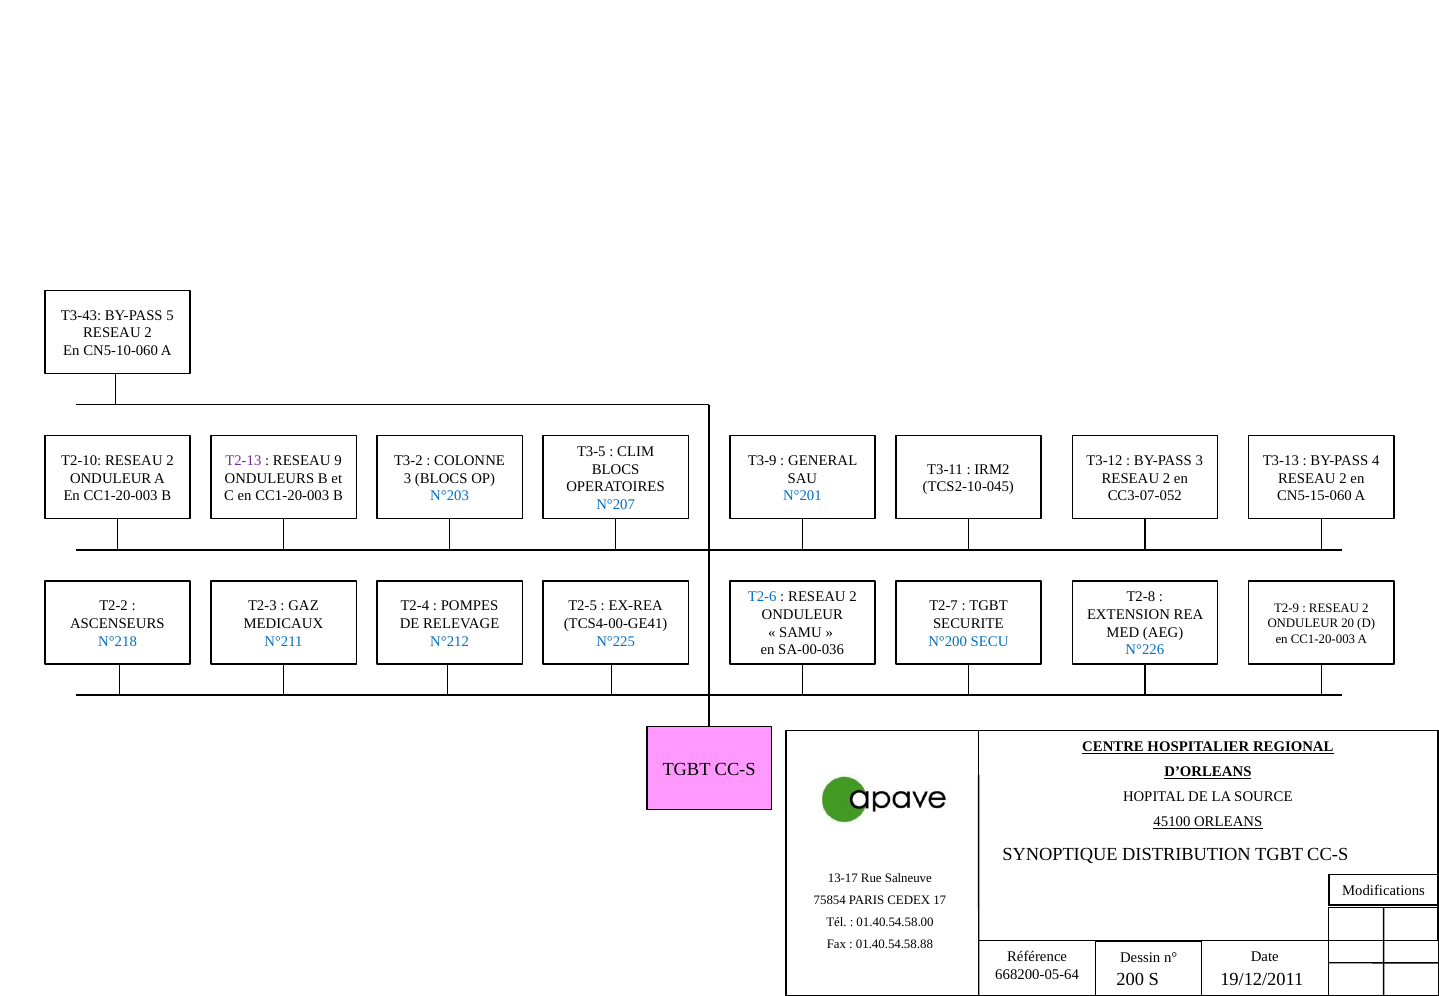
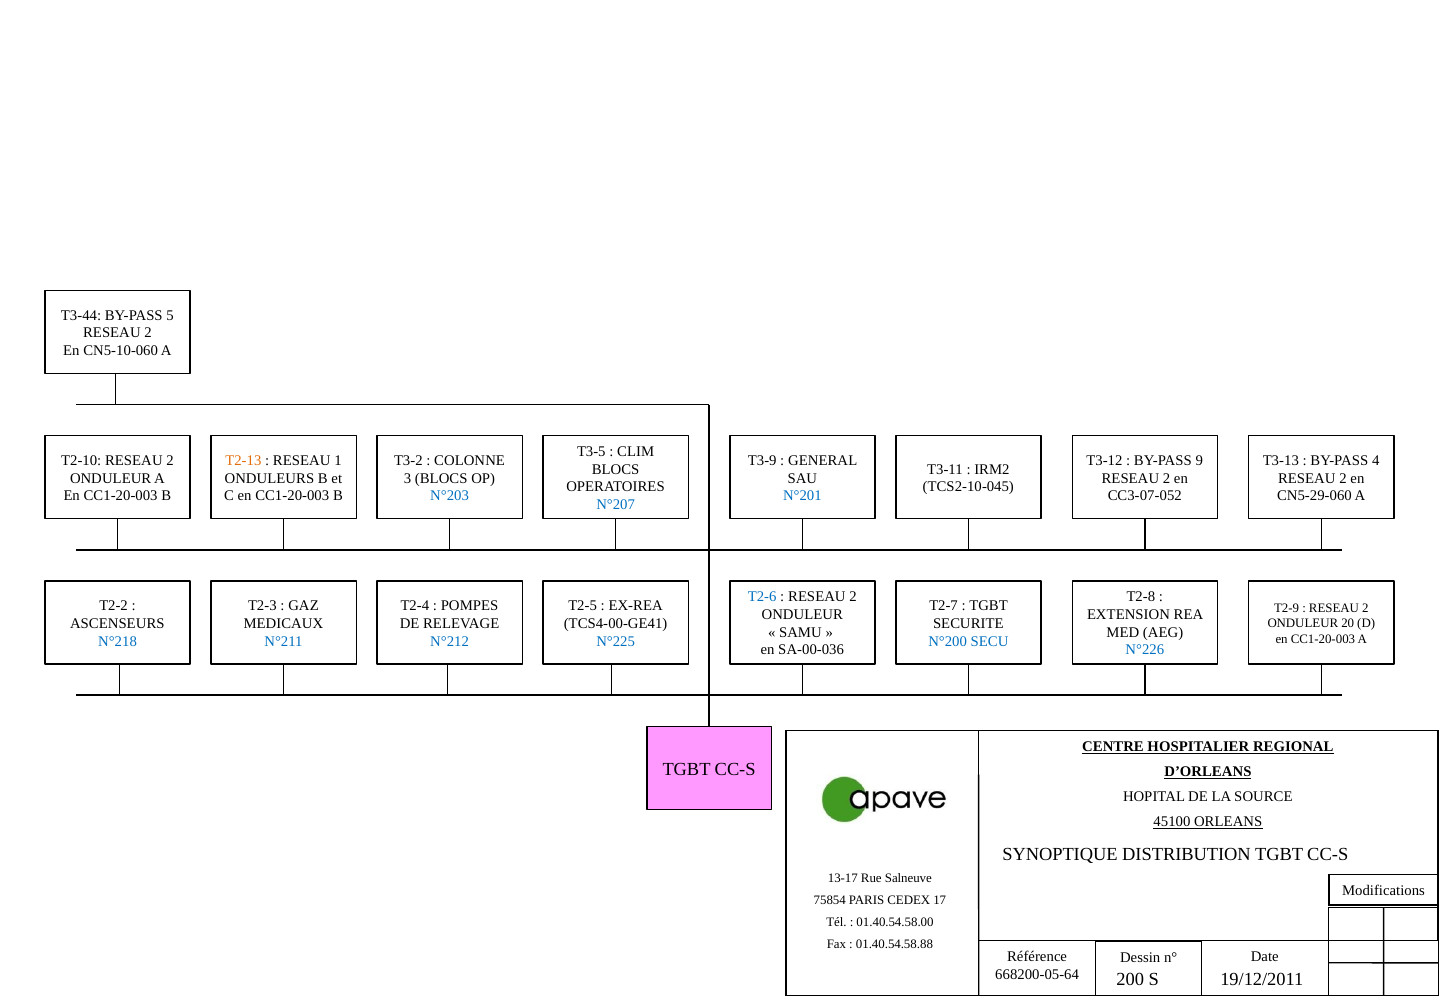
T3-43: T3-43 -> T3-44
T2-13 colour: purple -> orange
9: 9 -> 1
BY-PASS 3: 3 -> 9
CN5-15-060: CN5-15-060 -> CN5-29-060
